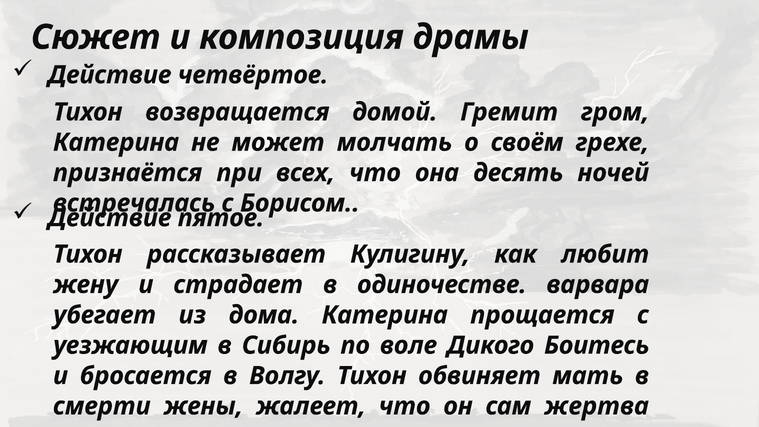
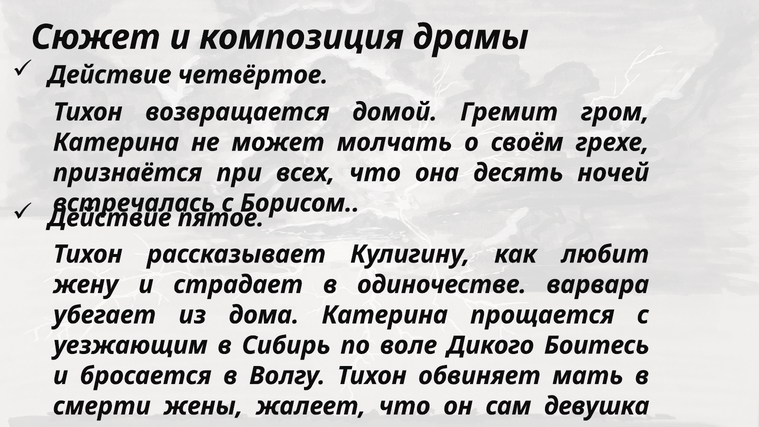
жертва: жертва -> девушка
